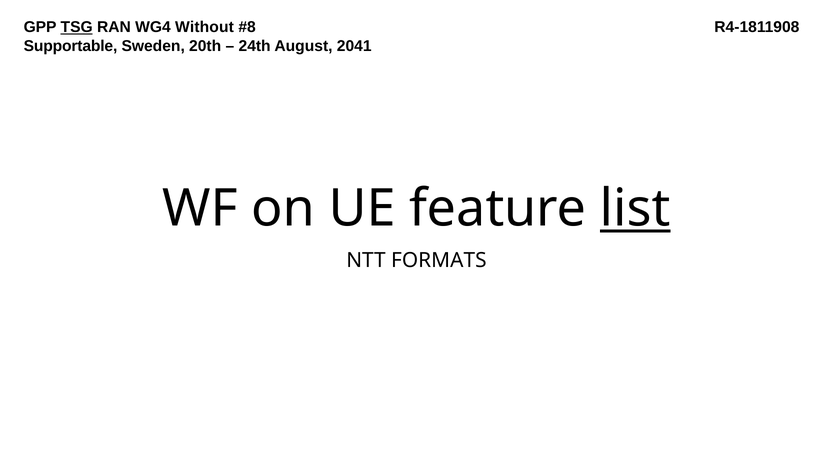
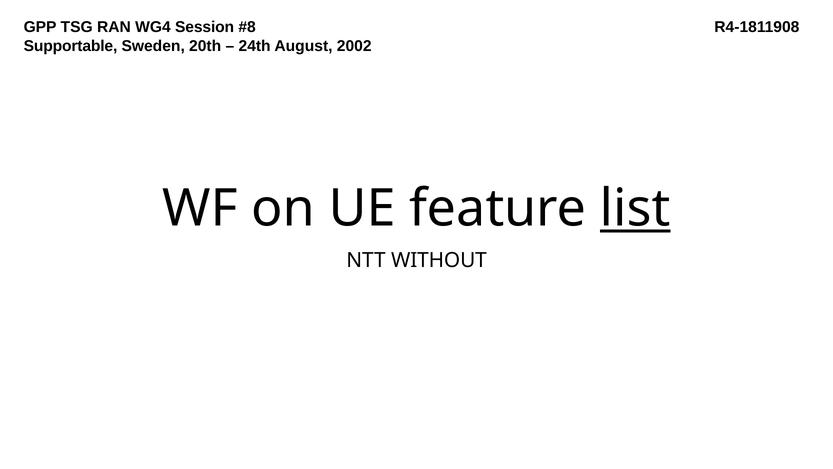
TSG underline: present -> none
Without: Without -> Session
2041: 2041 -> 2002
FORMATS: FORMATS -> WITHOUT
